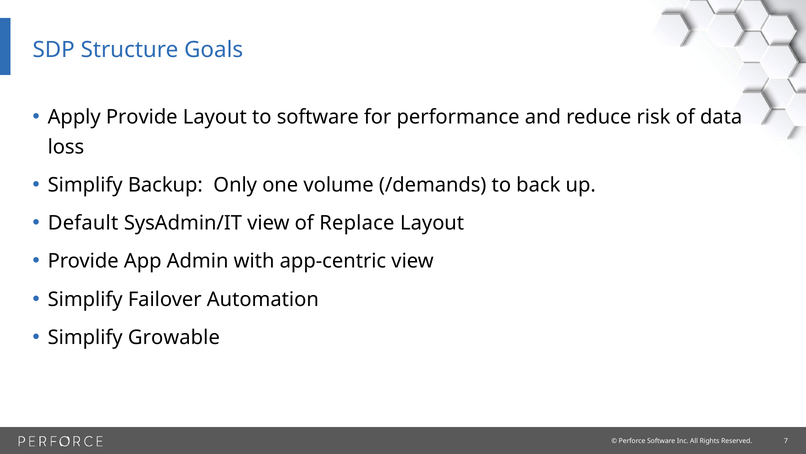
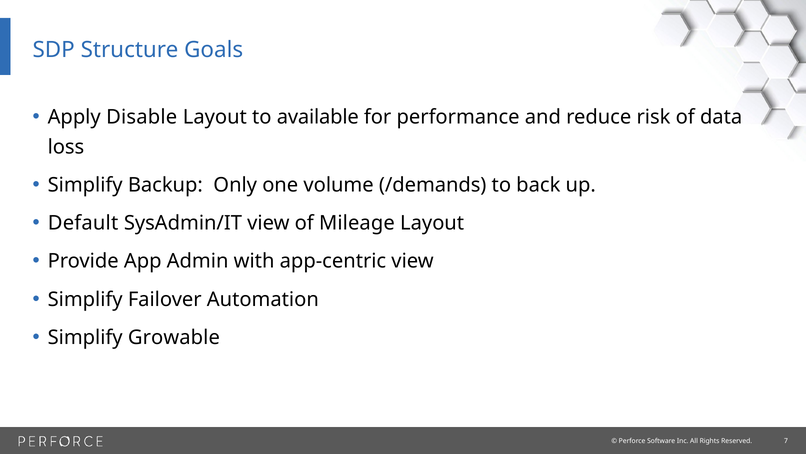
Apply Provide: Provide -> Disable
to software: software -> available
Replace: Replace -> Mileage
